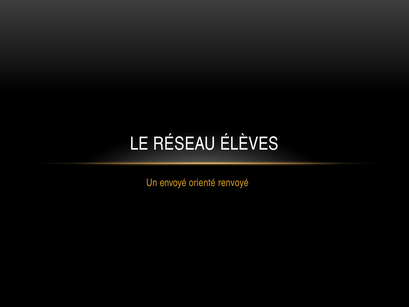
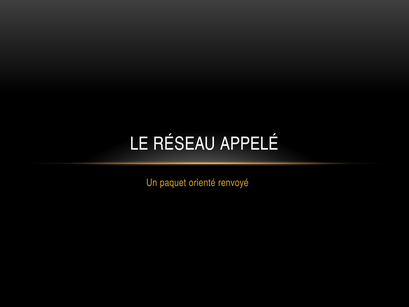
ÉLÈVES: ÉLÈVES -> APPELÉ
envoyé: envoyé -> paquet
